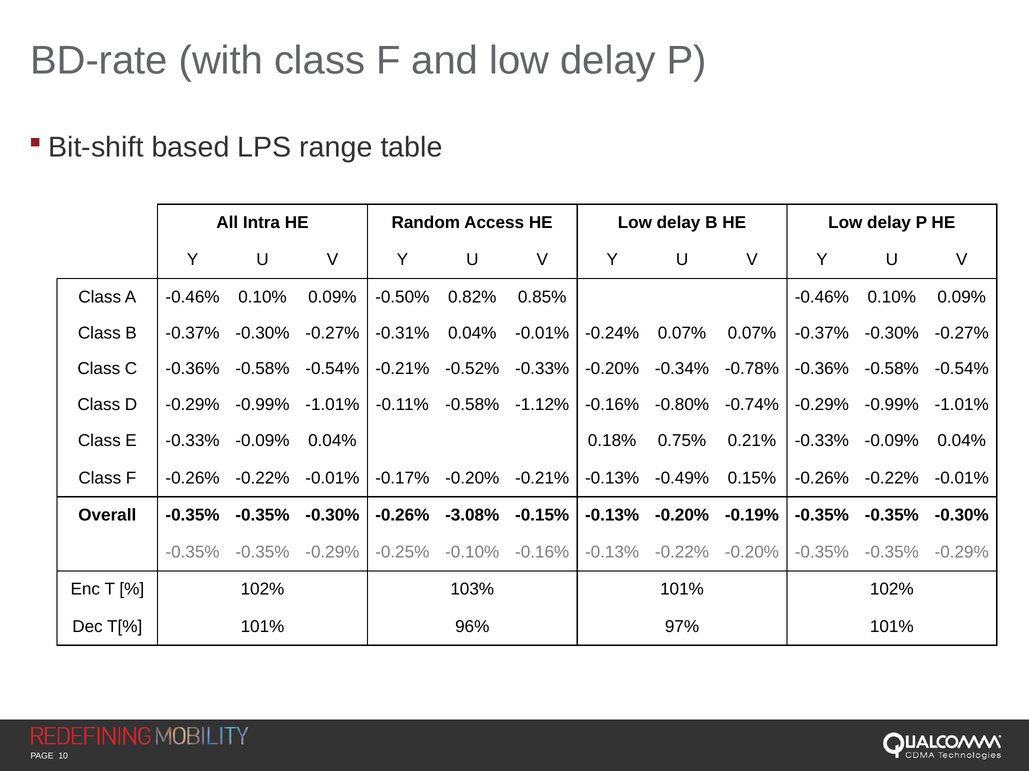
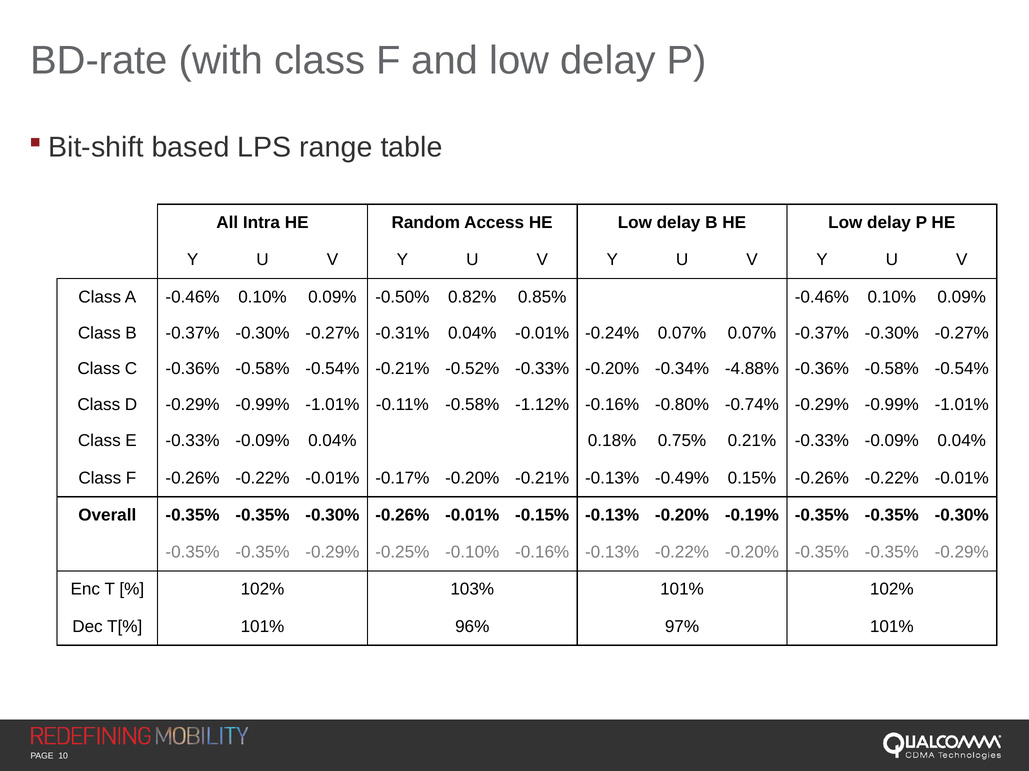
-0.78%: -0.78% -> -4.88%
-0.26% -3.08%: -3.08% -> -0.01%
